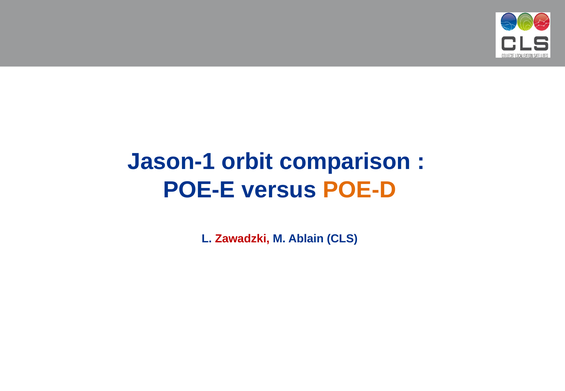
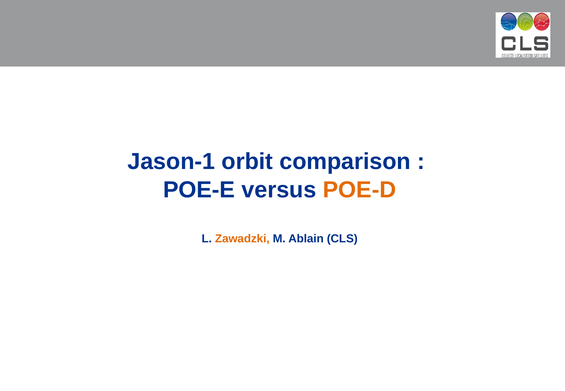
Zawadzki colour: red -> orange
